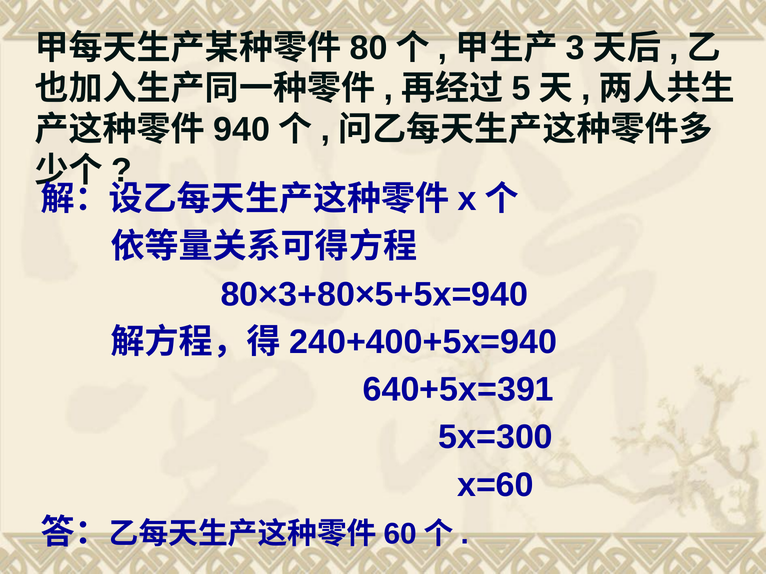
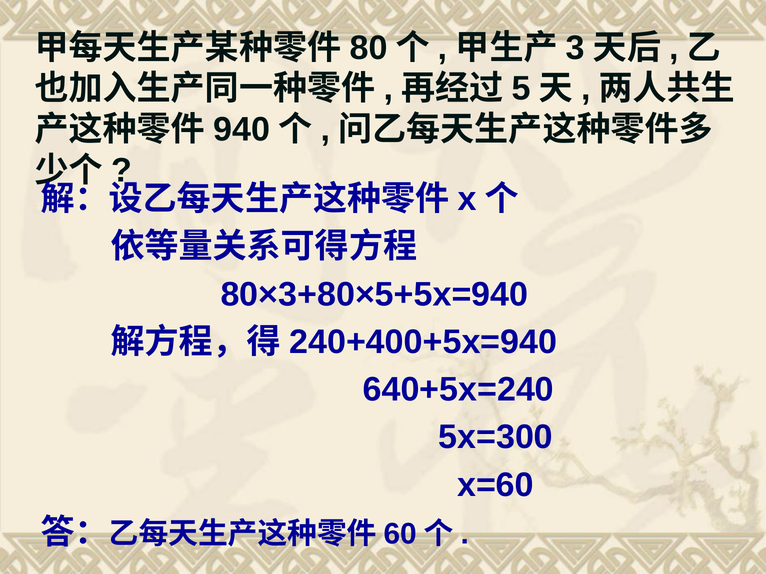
640+5x=391: 640+5x=391 -> 640+5x=240
